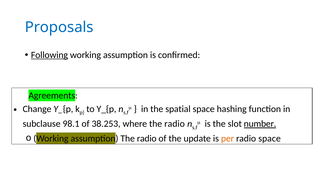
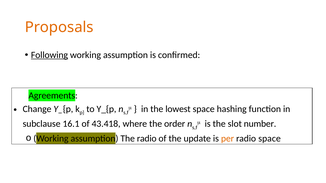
Proposals colour: blue -> orange
spatial: spatial -> lowest
98.1: 98.1 -> 16.1
38.253: 38.253 -> 43.418
where the radio: radio -> order
number underline: present -> none
